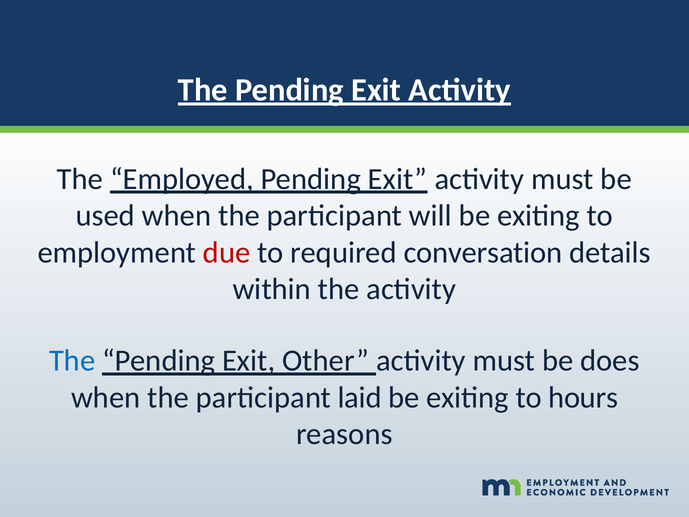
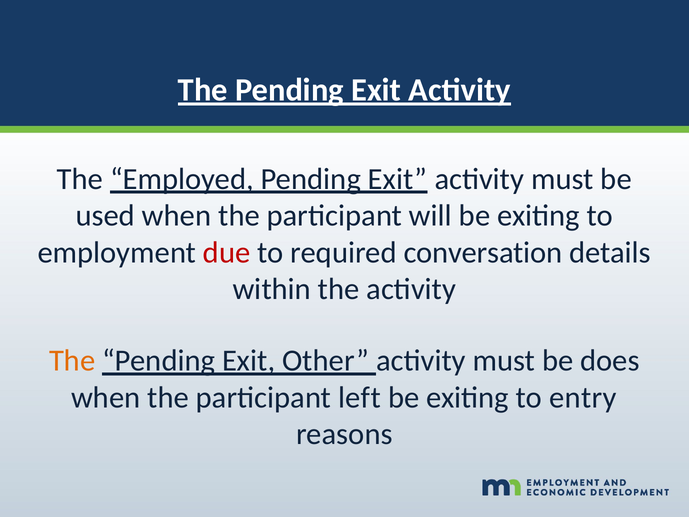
The at (72, 360) colour: blue -> orange
laid: laid -> left
hours: hours -> entry
